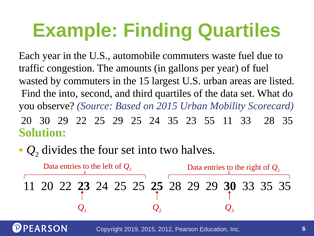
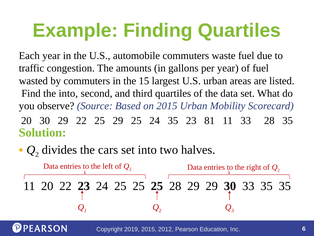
55: 55 -> 81
four: four -> cars
